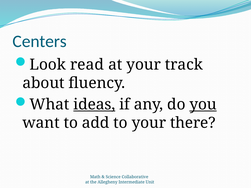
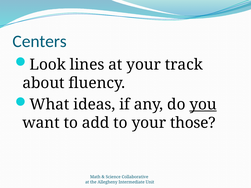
read: read -> lines
ideas underline: present -> none
there: there -> those
